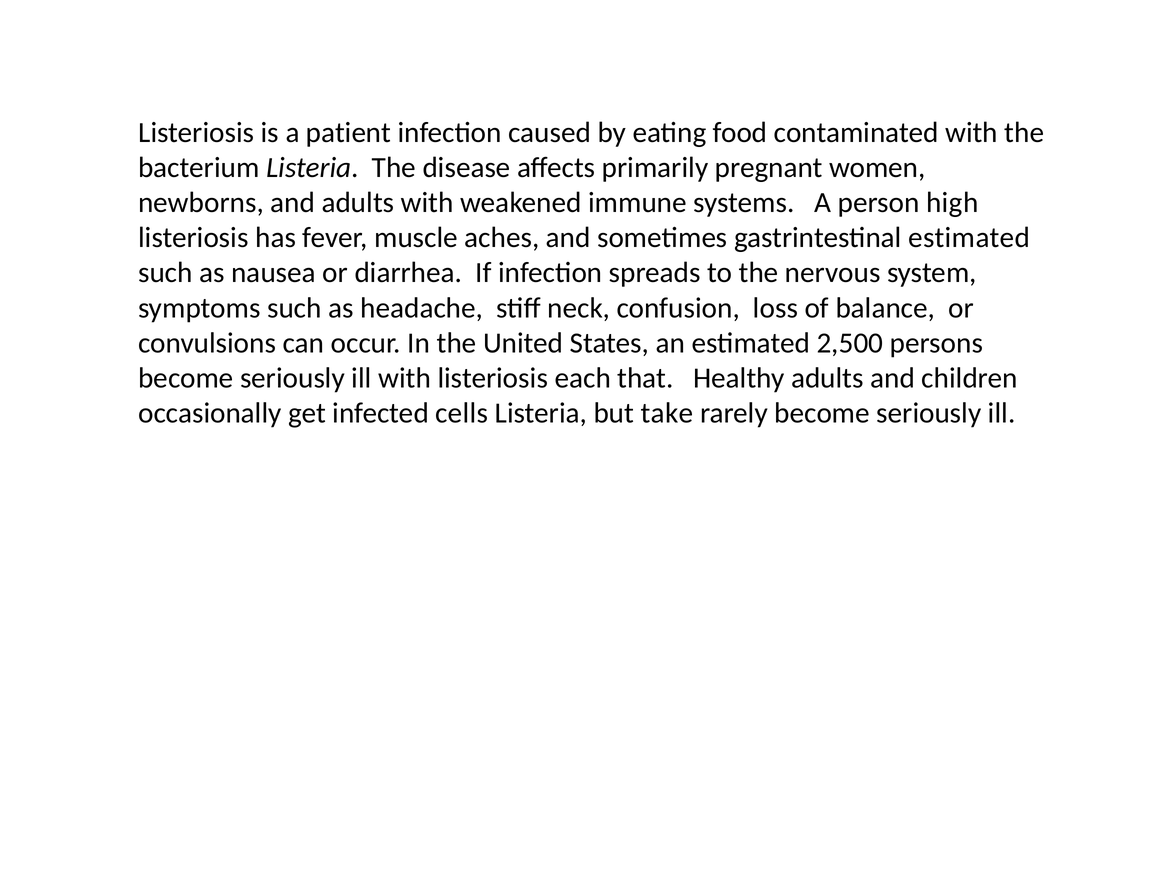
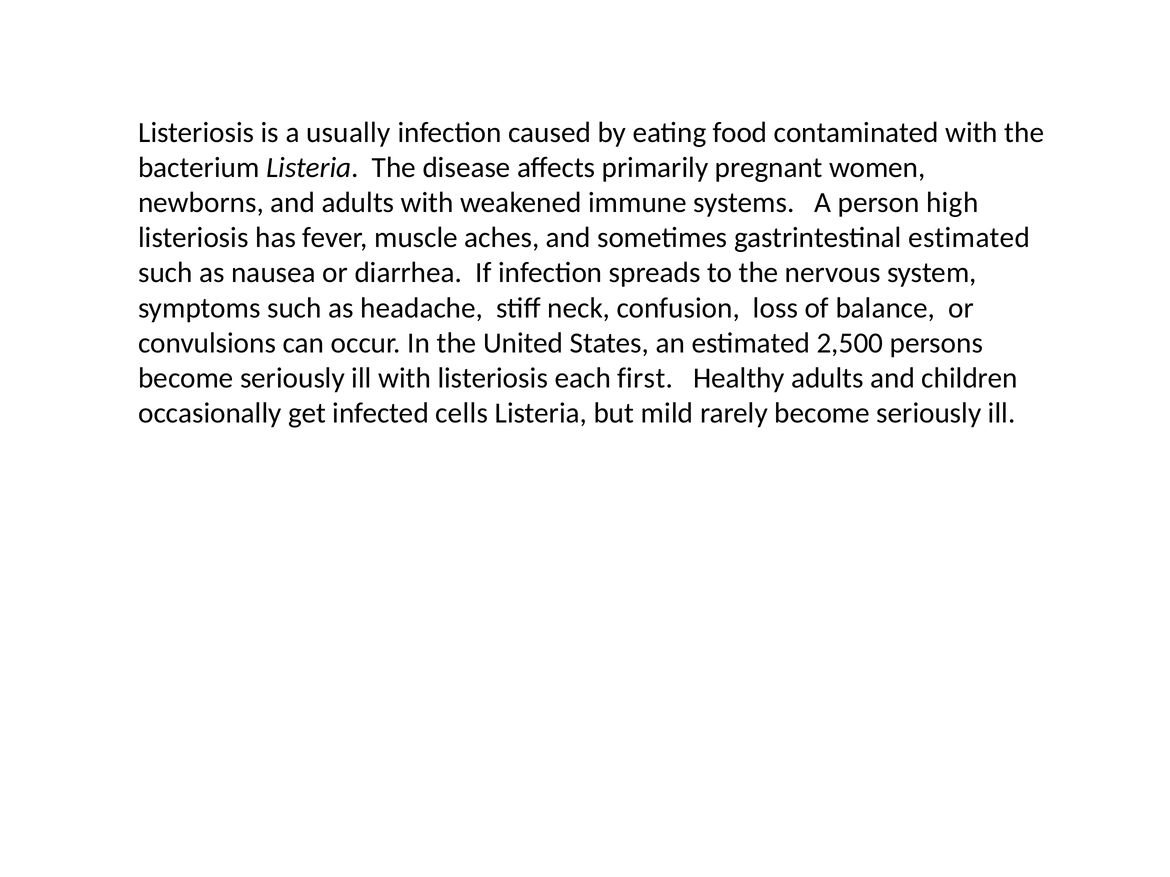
patient: patient -> usually
that: that -> first
take: take -> mild
